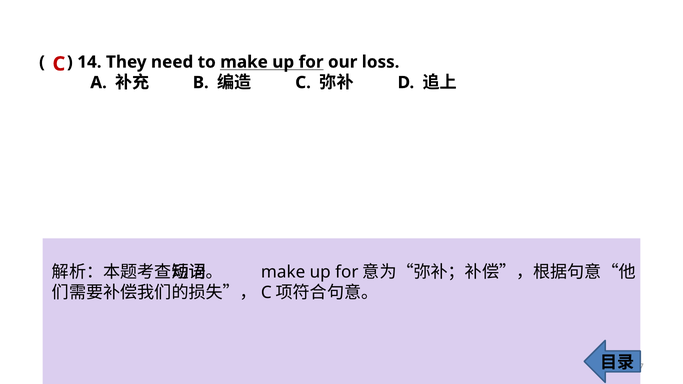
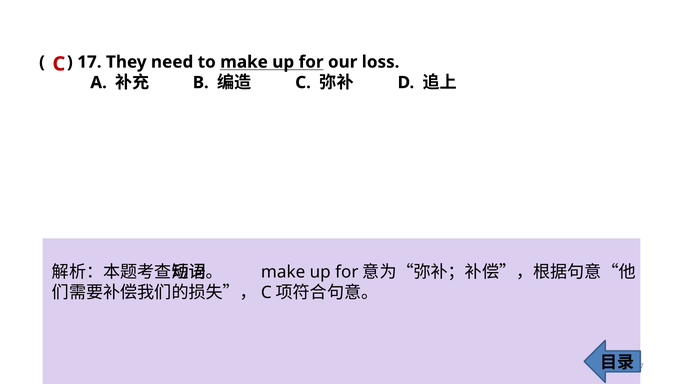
14 at (89, 62): 14 -> 17
